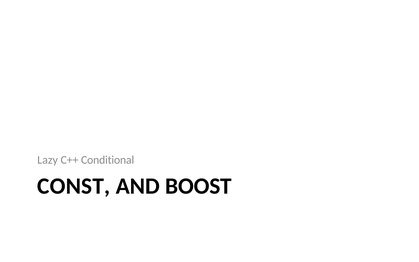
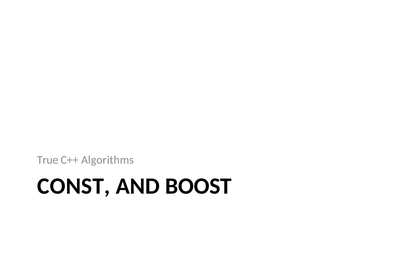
Lazy: Lazy -> True
Conditional: Conditional -> Algorithms
